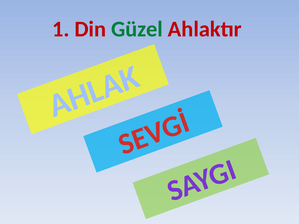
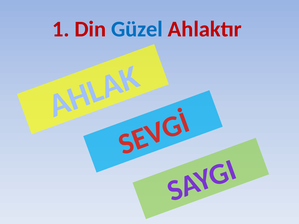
Güzel colour: green -> blue
